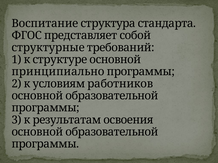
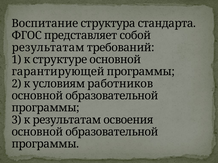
структурные at (48, 48): структурные -> результатам
принципиально: принципиально -> гарантирующей
